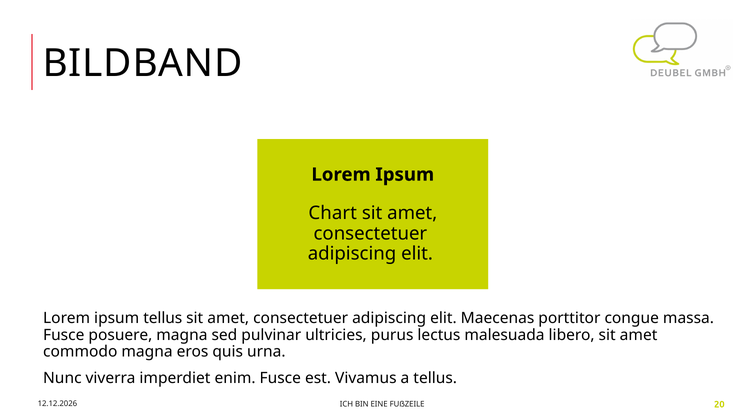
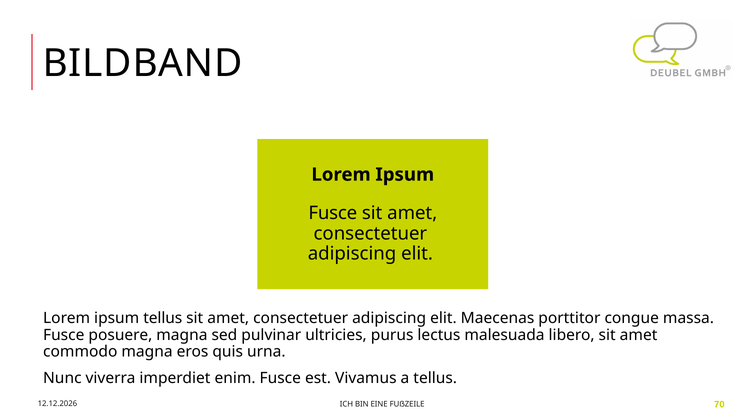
Chart at (333, 213): Chart -> Fusce
20: 20 -> 70
